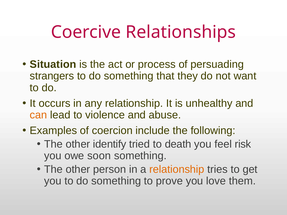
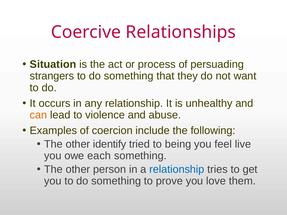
death: death -> being
risk: risk -> live
soon: soon -> each
relationship at (177, 170) colour: orange -> blue
